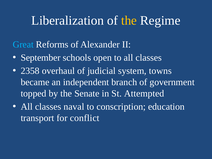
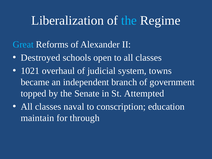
the at (129, 21) colour: yellow -> light blue
September: September -> Destroyed
2358: 2358 -> 1021
transport: transport -> maintain
conflict: conflict -> through
